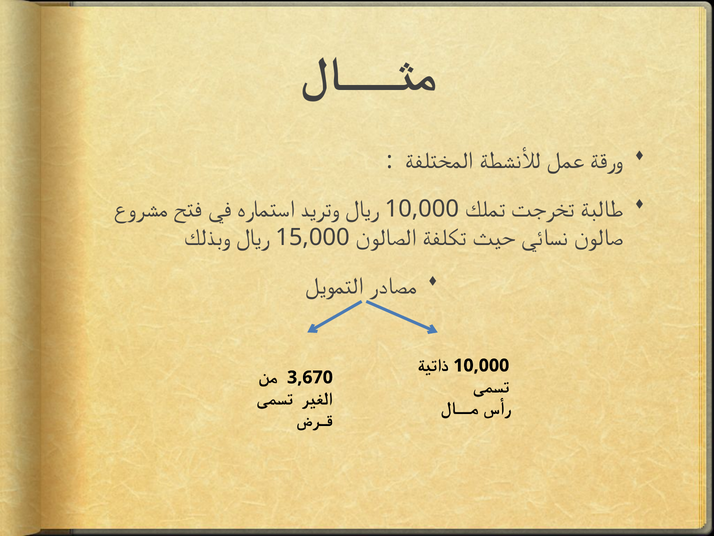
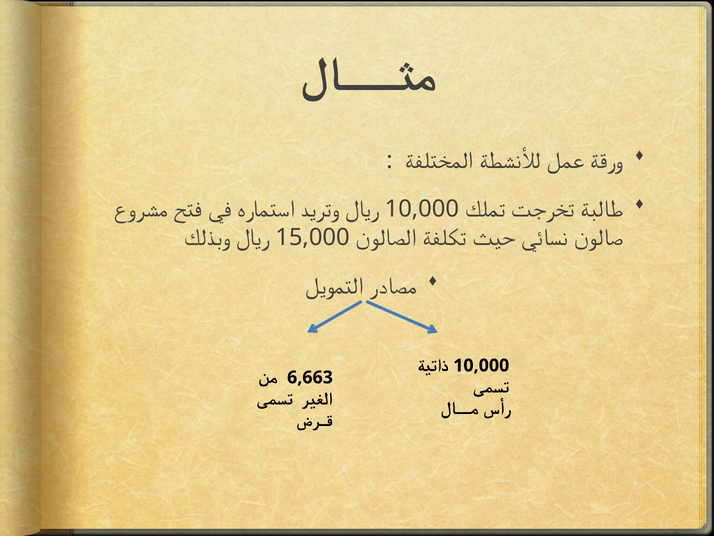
3,670: 3,670 -> 6,663
